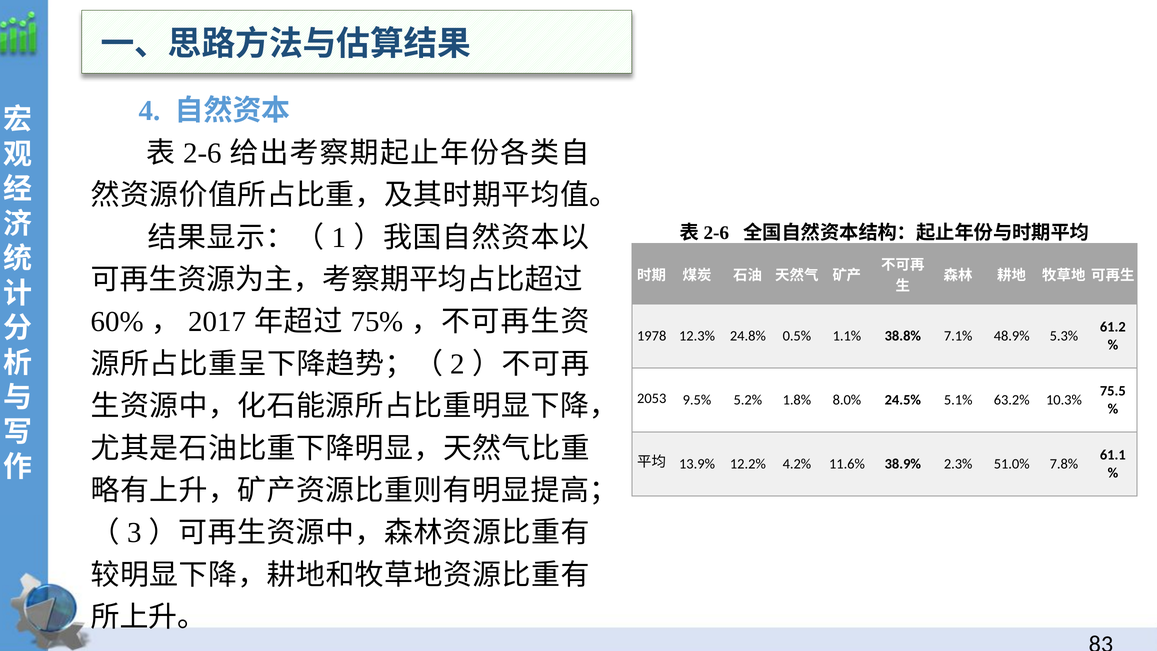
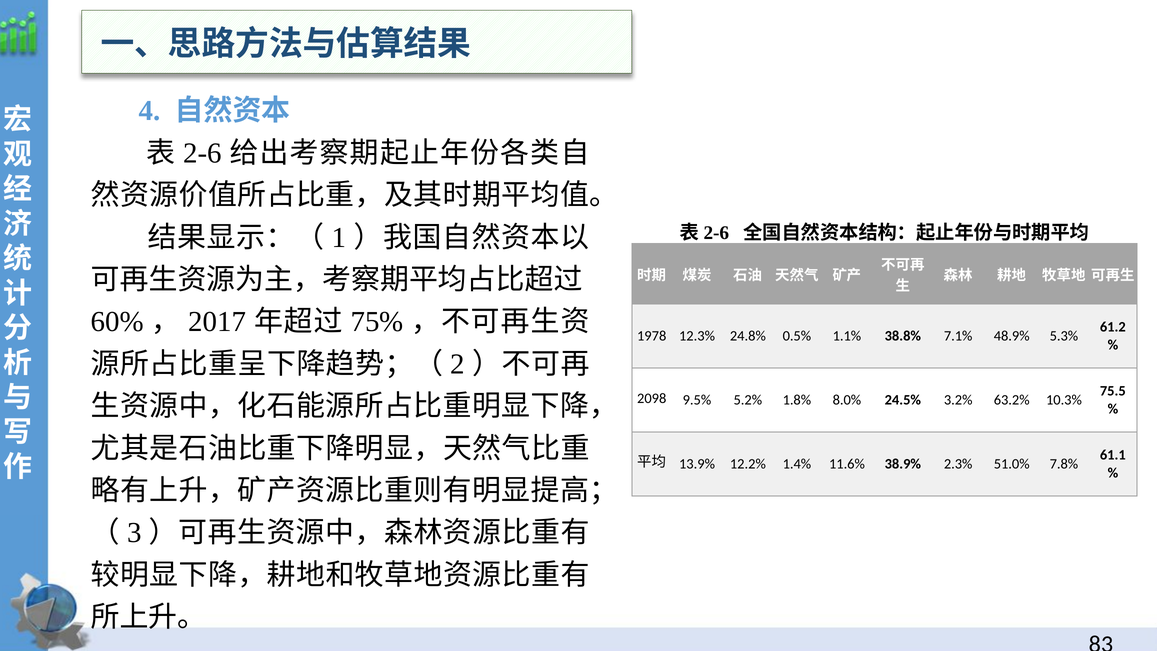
2053: 2053 -> 2098
5.1%: 5.1% -> 3.2%
4.2%: 4.2% -> 1.4%
